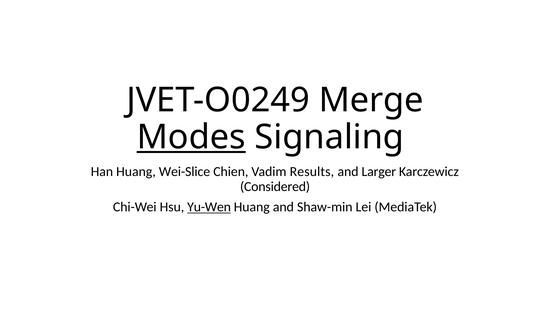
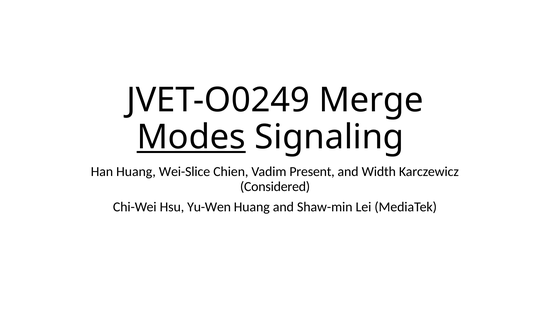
Results: Results -> Present
Larger: Larger -> Width
Yu-Wen underline: present -> none
